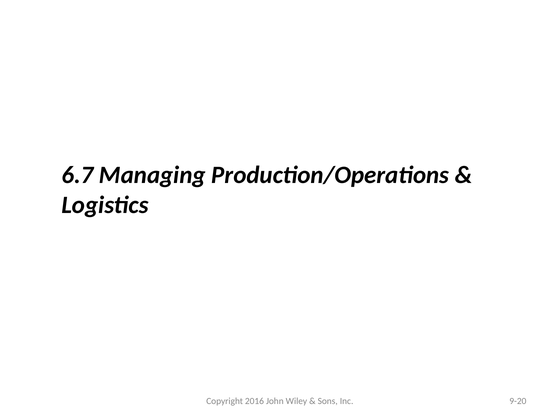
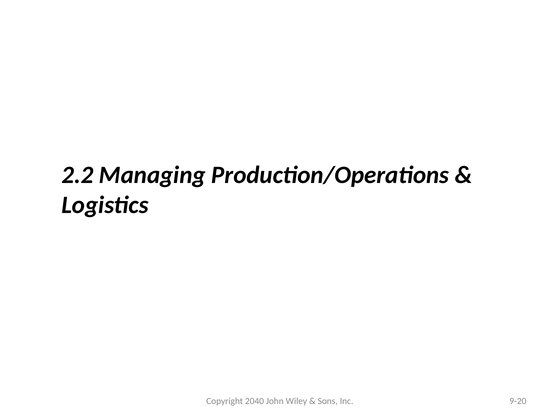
6.7: 6.7 -> 2.2
2016: 2016 -> 2040
